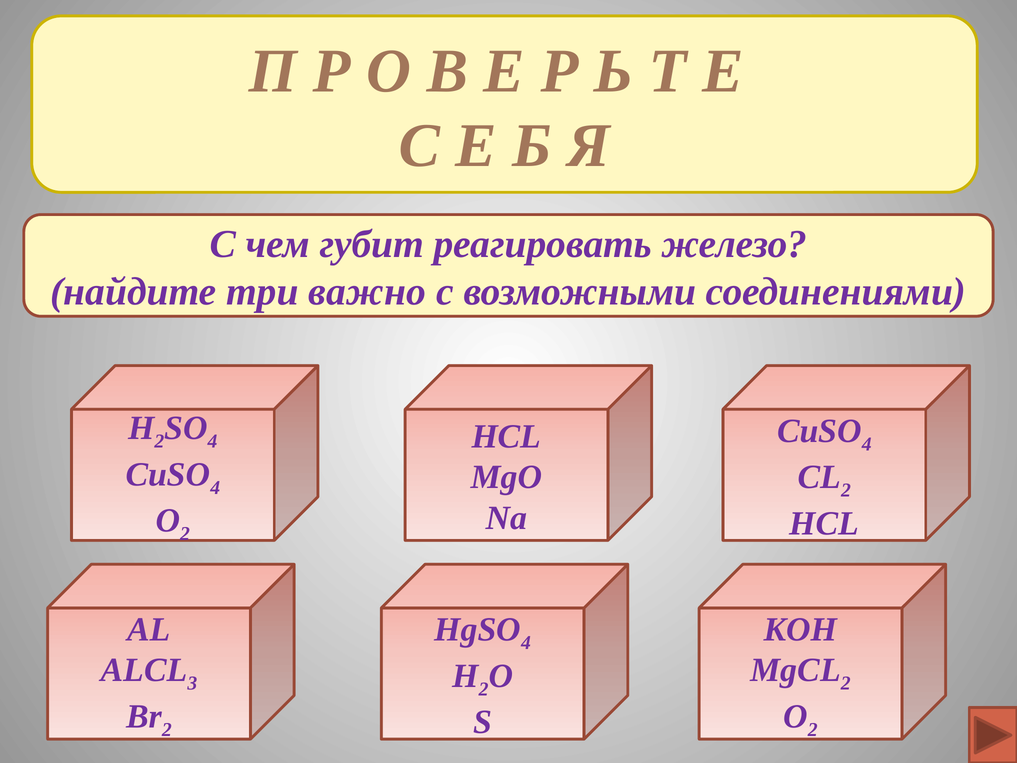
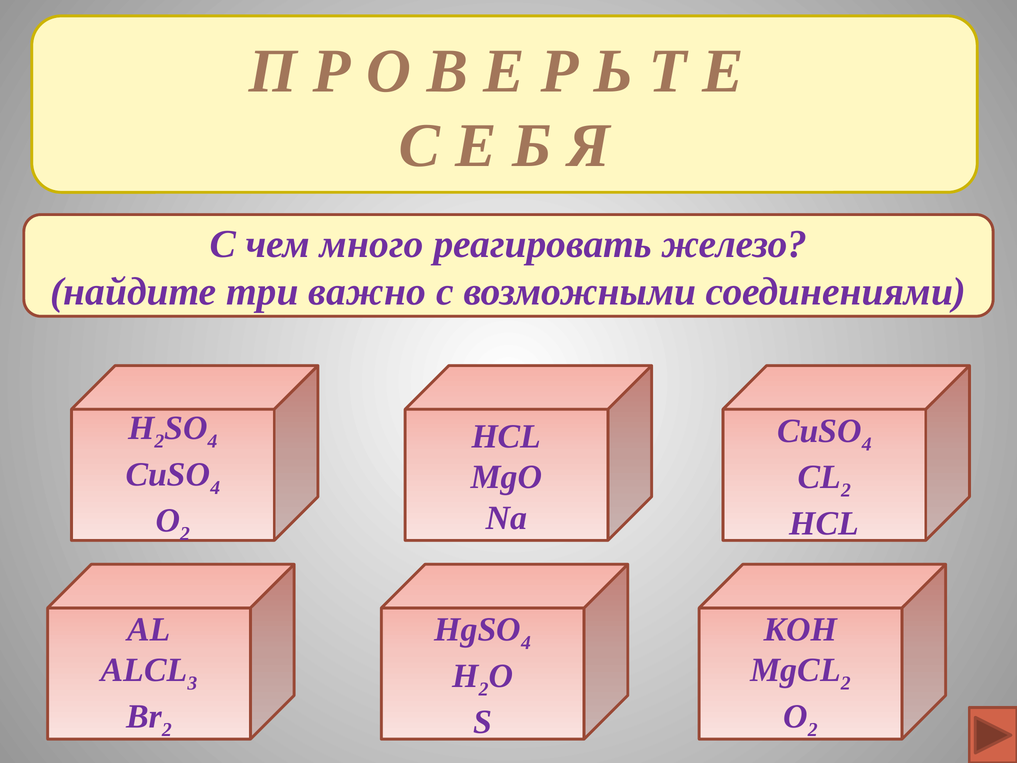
губит: губит -> много
